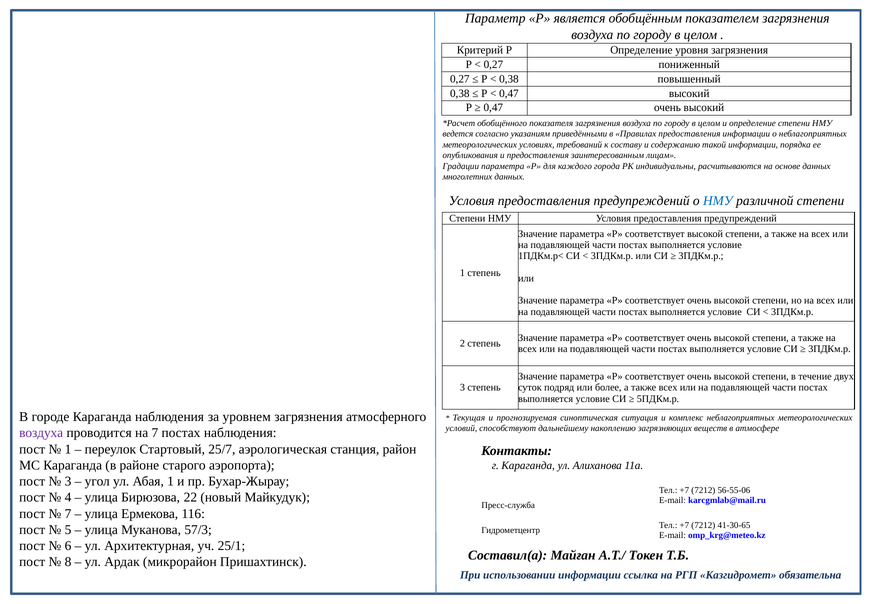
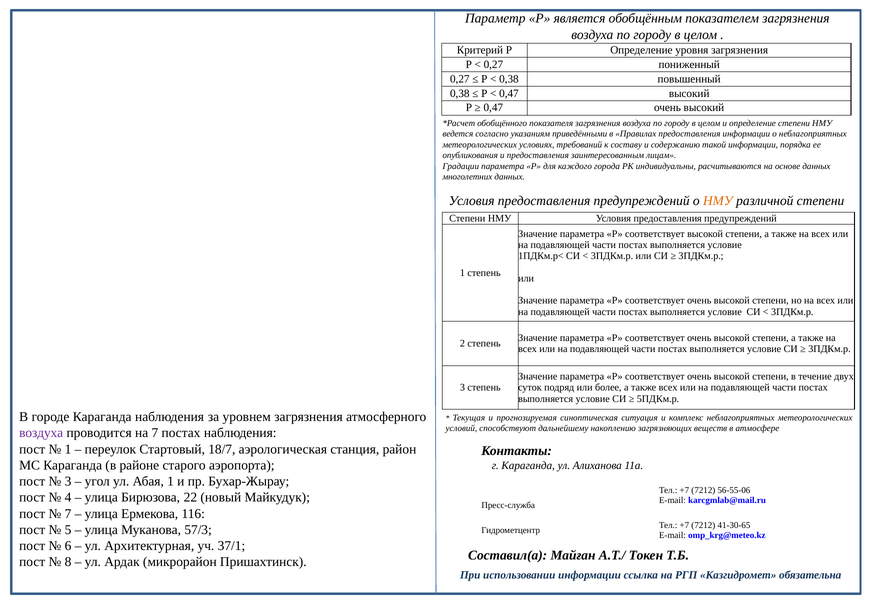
НМУ at (718, 201) colour: blue -> orange
25/7: 25/7 -> 18/7
25/1: 25/1 -> 37/1
